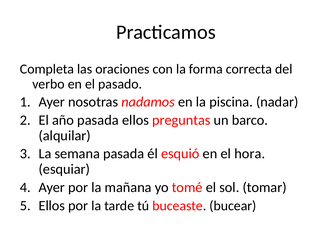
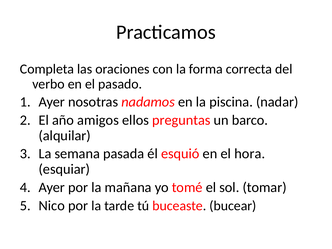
año pasada: pasada -> amigos
Ellos at (52, 206): Ellos -> Nico
